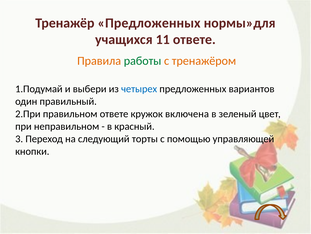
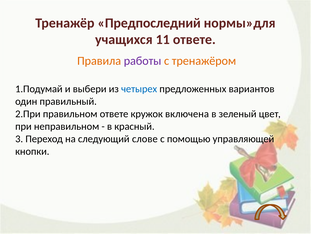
Тренажёр Предложенных: Предложенных -> Предпоследний
работы colour: green -> purple
торты: торты -> слове
